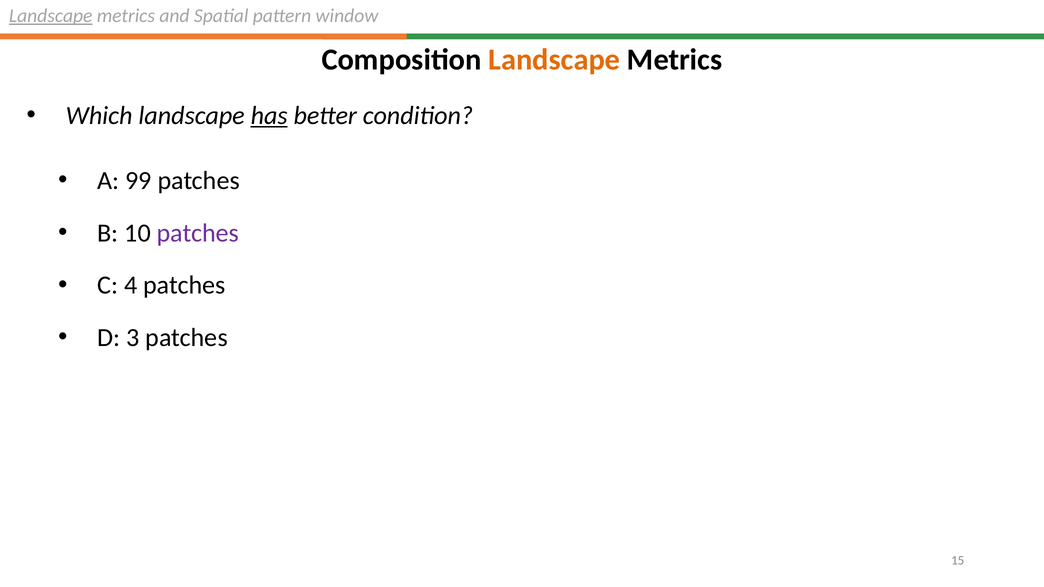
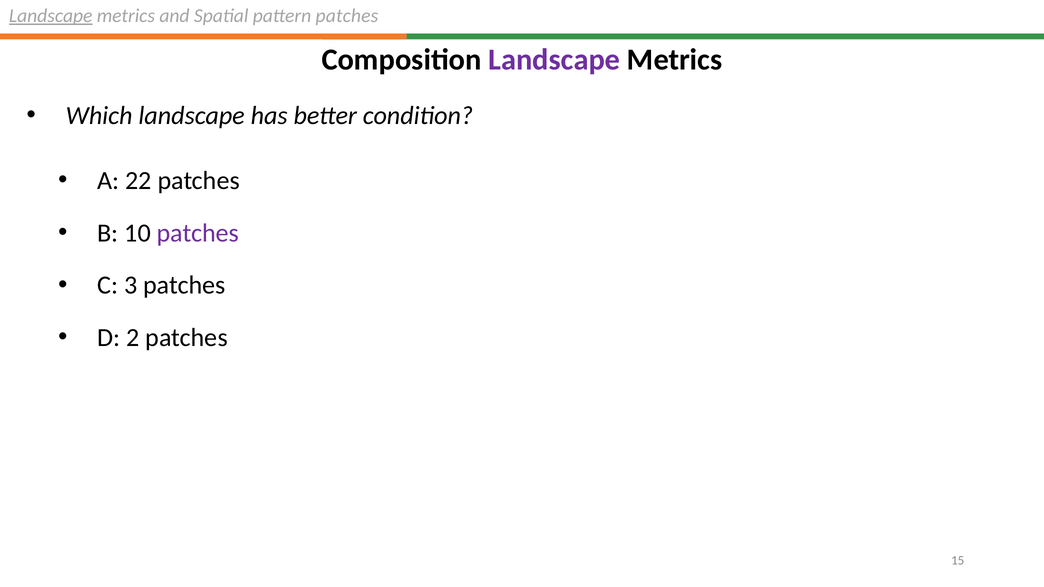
pattern window: window -> patches
Landscape at (554, 60) colour: orange -> purple
has underline: present -> none
99: 99 -> 22
4: 4 -> 3
3: 3 -> 2
